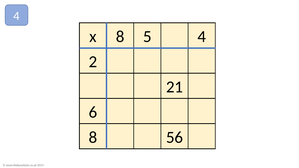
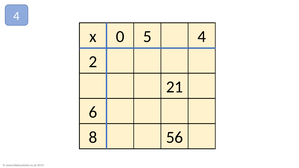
x 8: 8 -> 0
